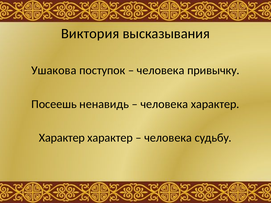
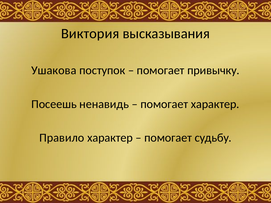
человека at (161, 71): человека -> помогает
человека at (164, 104): человека -> помогает
Характер at (62, 138): Характер -> Правило
человека at (168, 138): человека -> помогает
